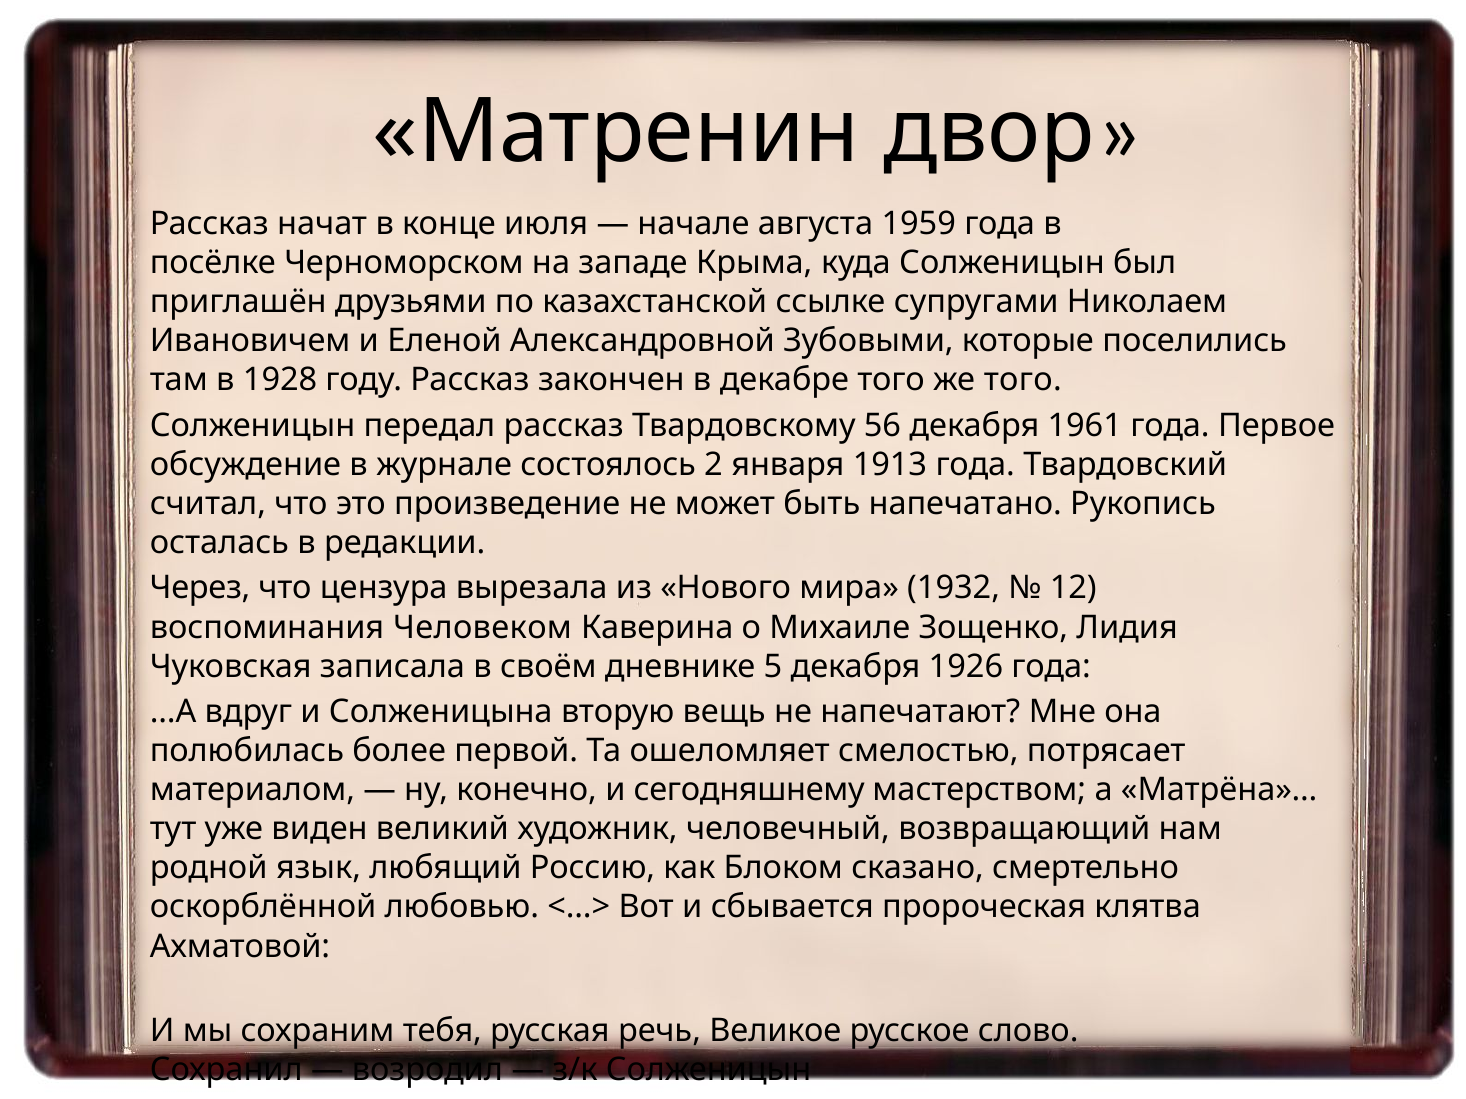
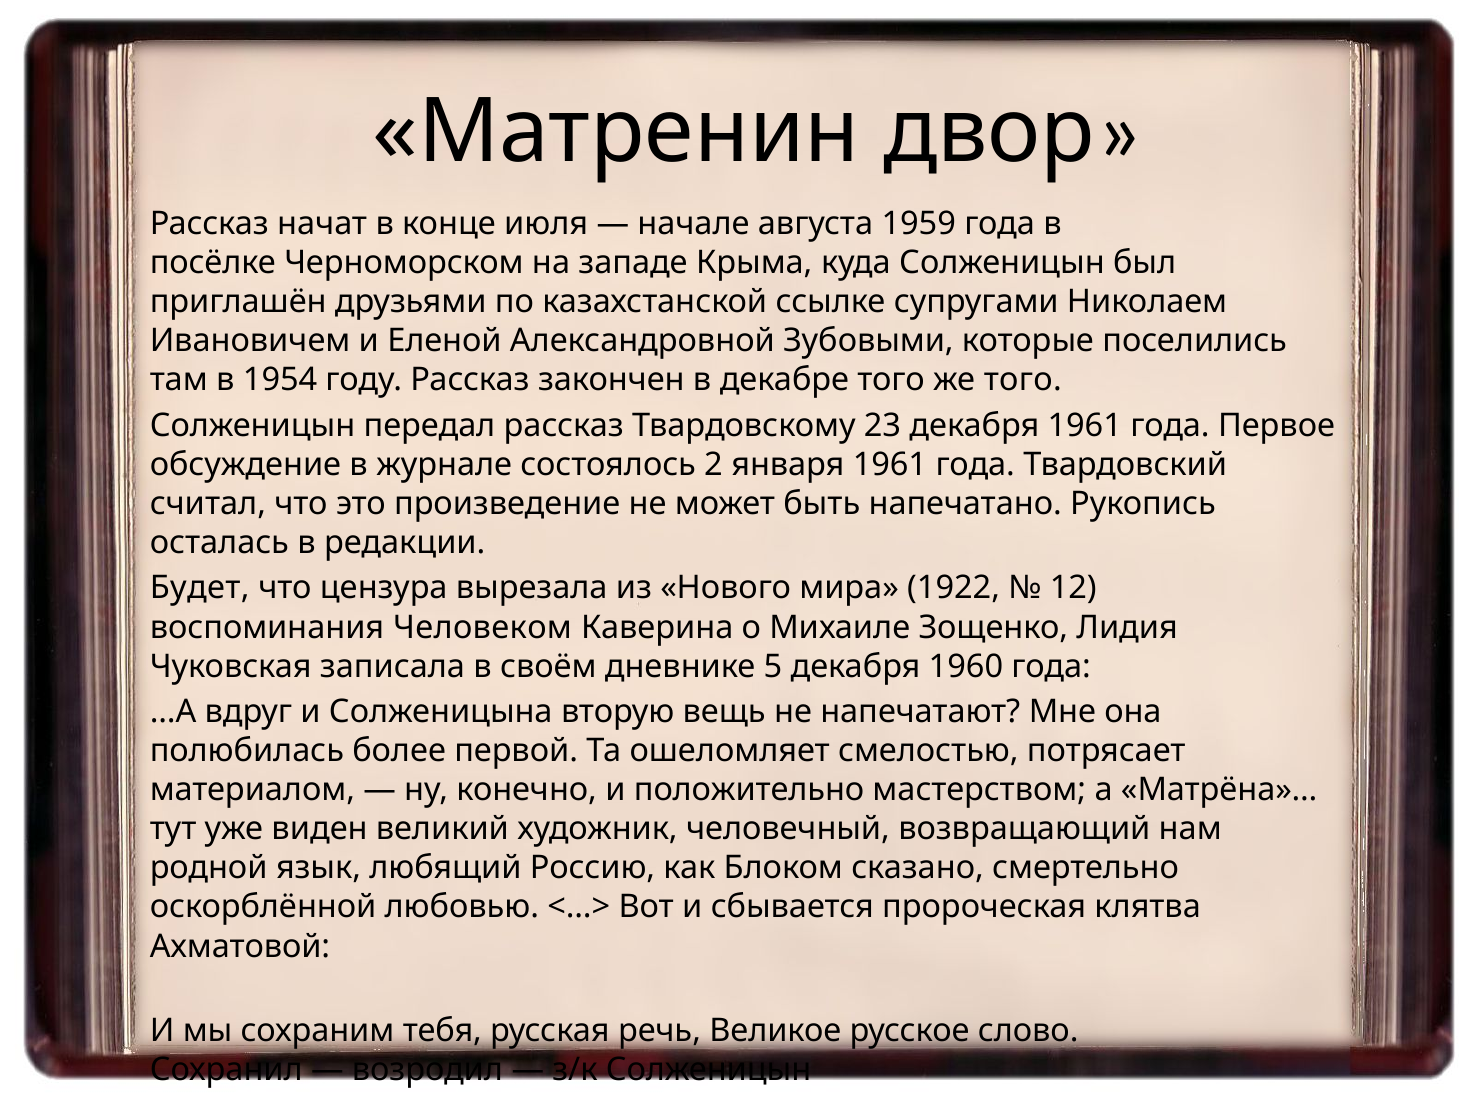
1928: 1928 -> 1954
56: 56 -> 23
января 1913: 1913 -> 1961
Через: Через -> Будет
1932: 1932 -> 1922
1926: 1926 -> 1960
сегодняшнему: сегодняшнему -> положительно
